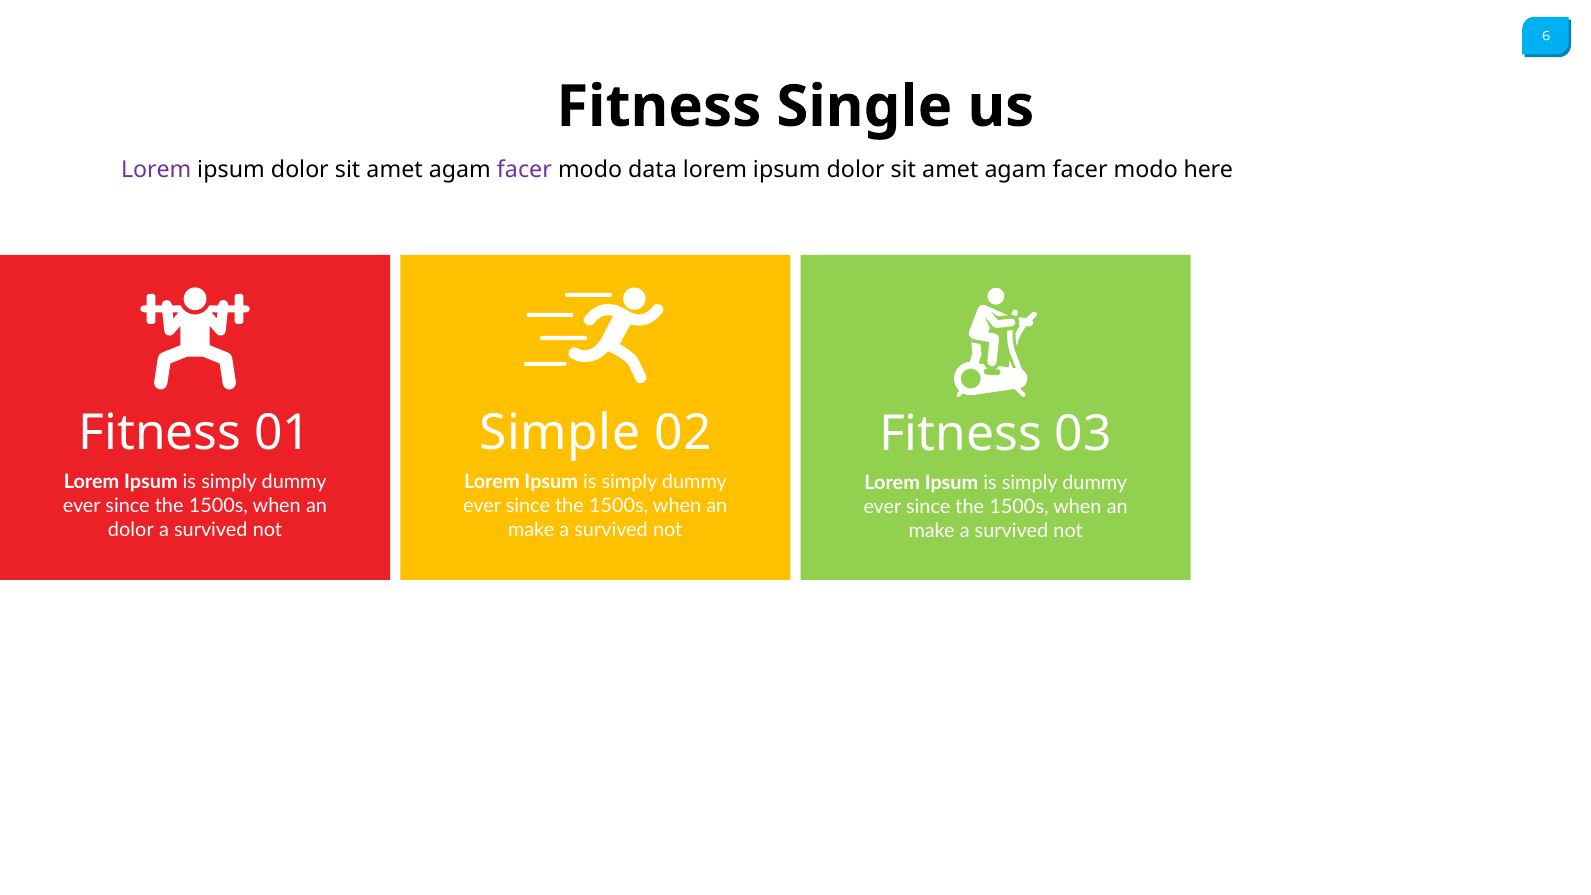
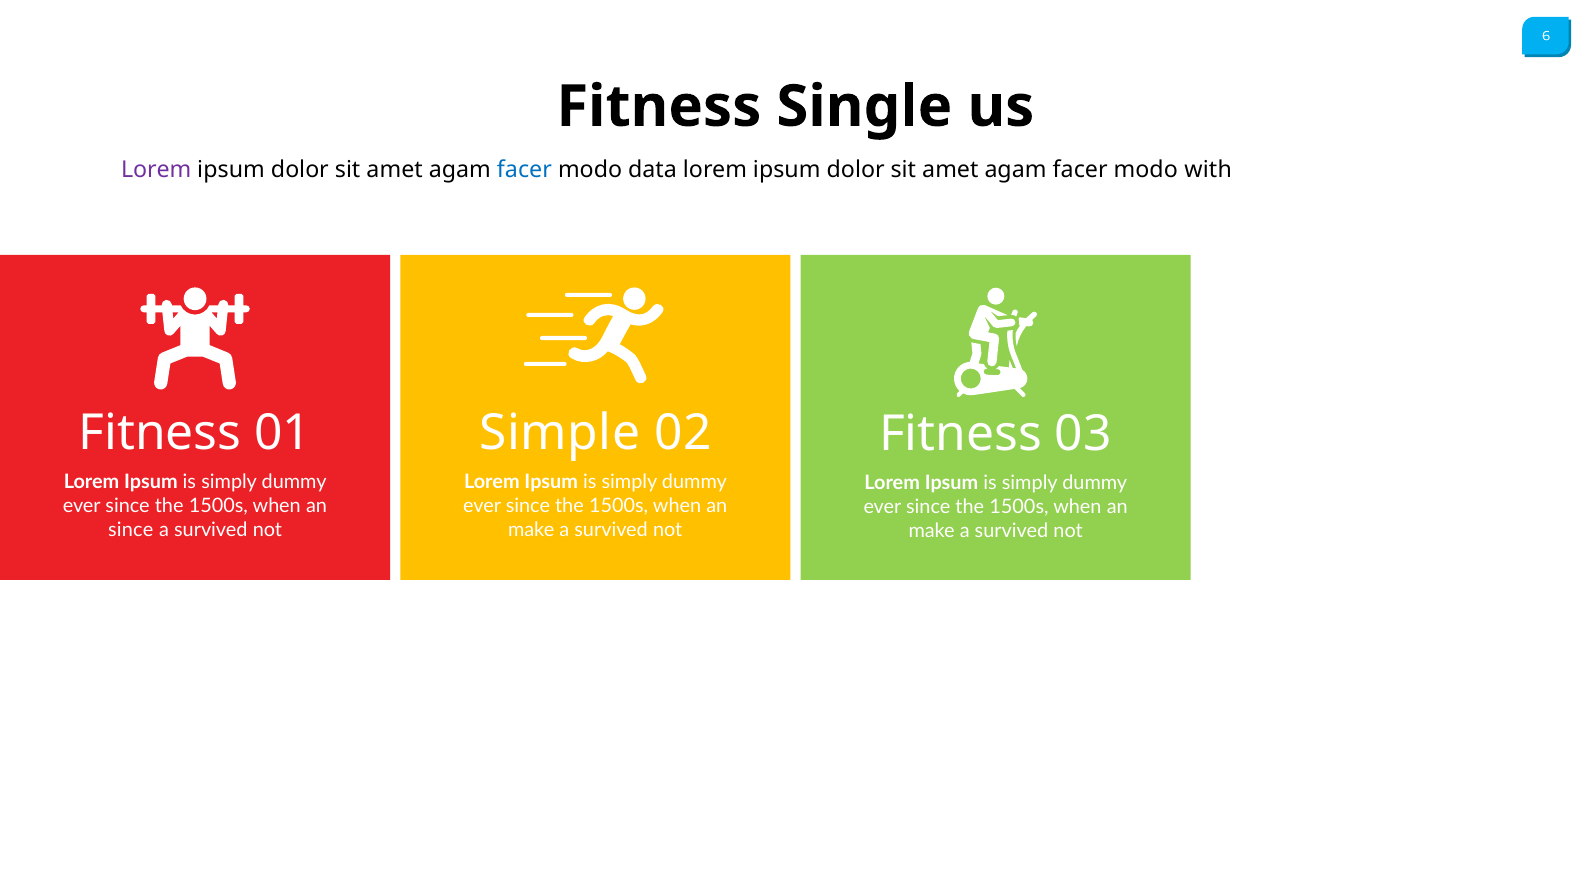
facer at (524, 170) colour: purple -> blue
here: here -> with
dolor at (131, 530): dolor -> since
